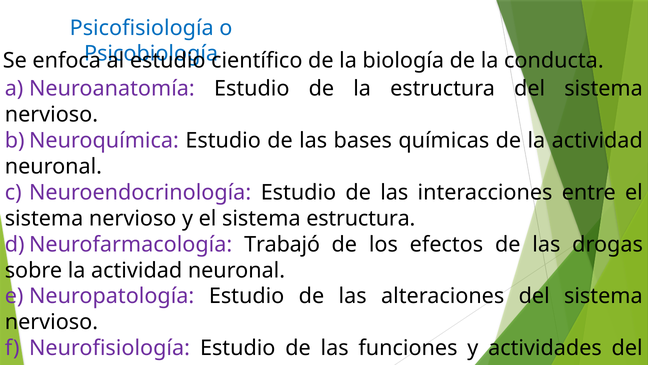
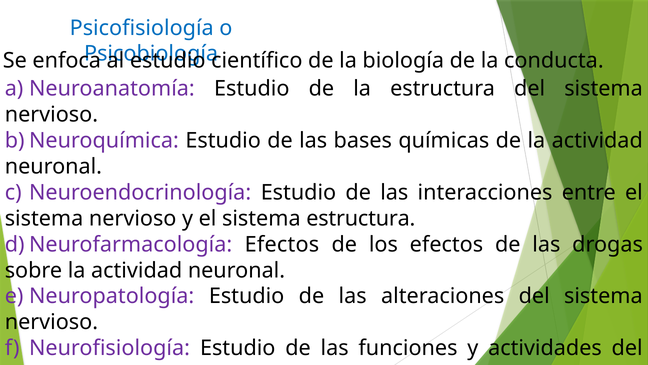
Trabajó at (282, 244): Trabajó -> Efectos
